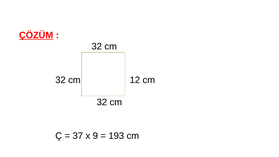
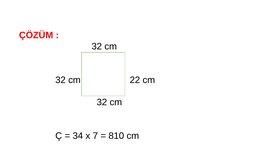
ÇÖZÜM underline: present -> none
12: 12 -> 22
37: 37 -> 34
9: 9 -> 7
193: 193 -> 810
